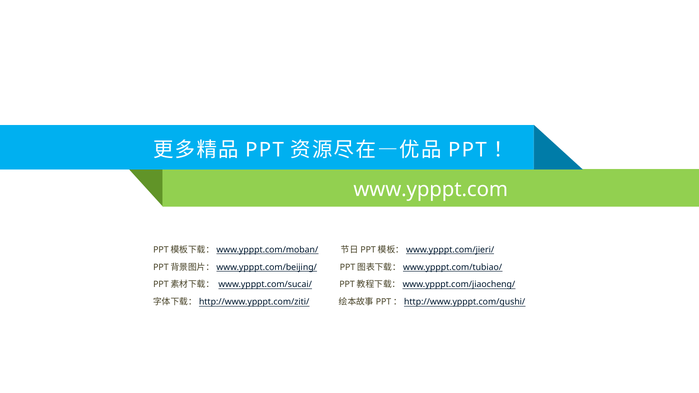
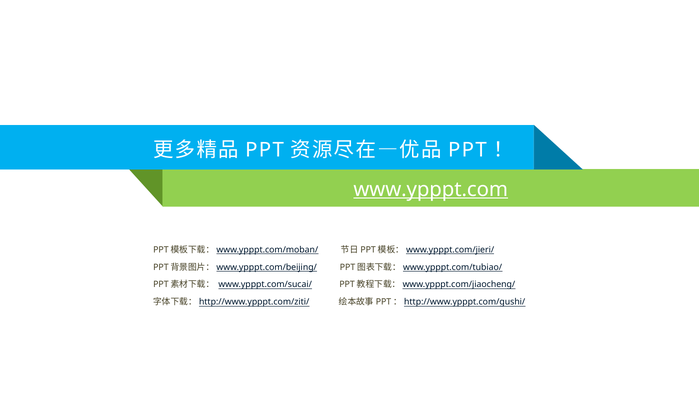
www.ypppt.com underline: none -> present
